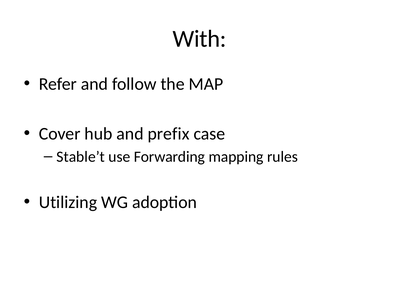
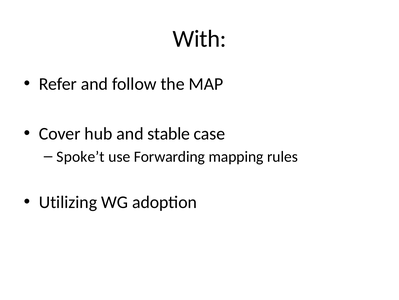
prefix: prefix -> stable
Stable’t: Stable’t -> Spoke’t
